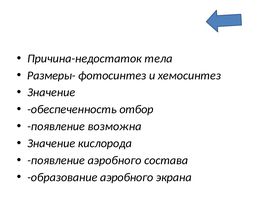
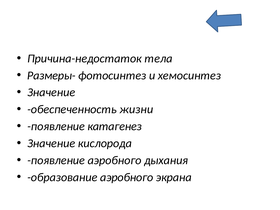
отбор: отбор -> жизни
возможна: возможна -> катагенез
состава: состава -> дыхания
